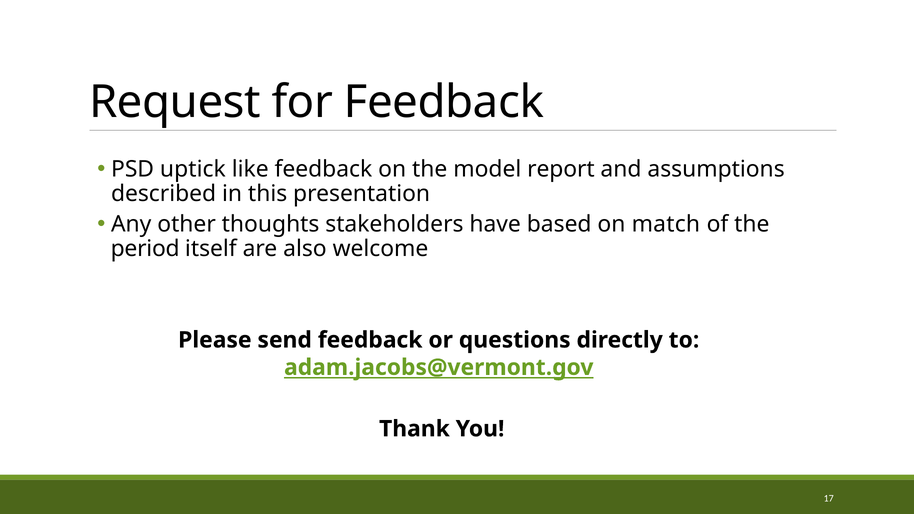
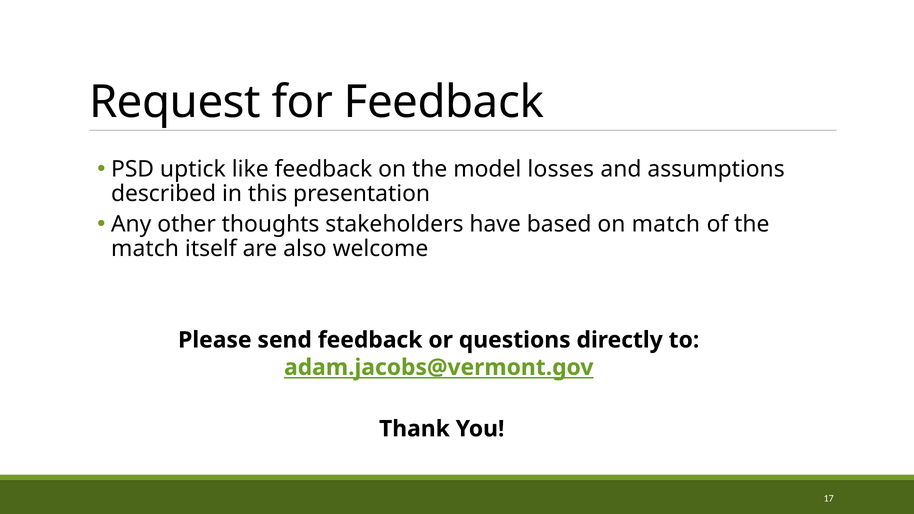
report: report -> losses
period at (145, 249): period -> match
